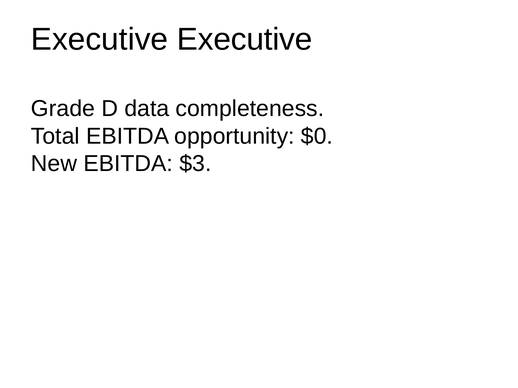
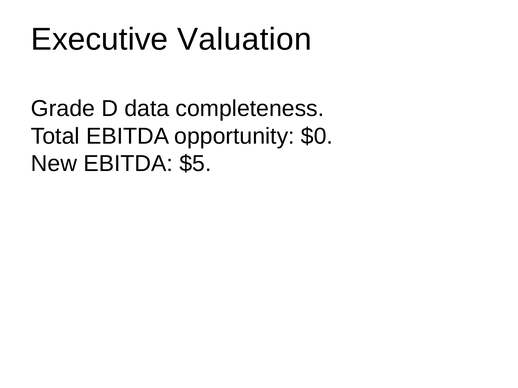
Executive Executive: Executive -> Valuation
$3: $3 -> $5
